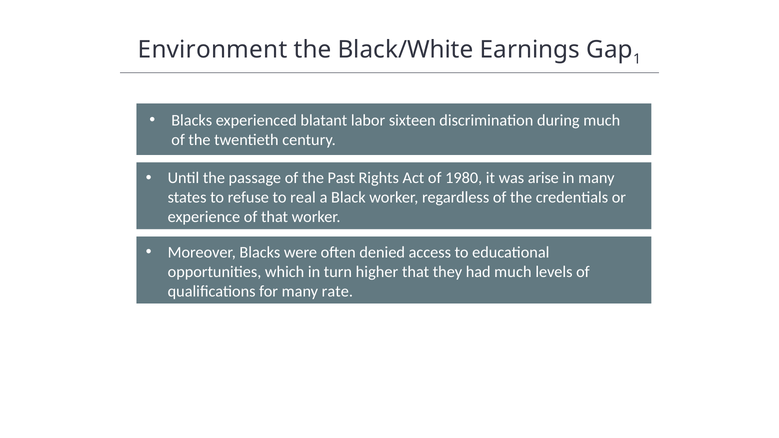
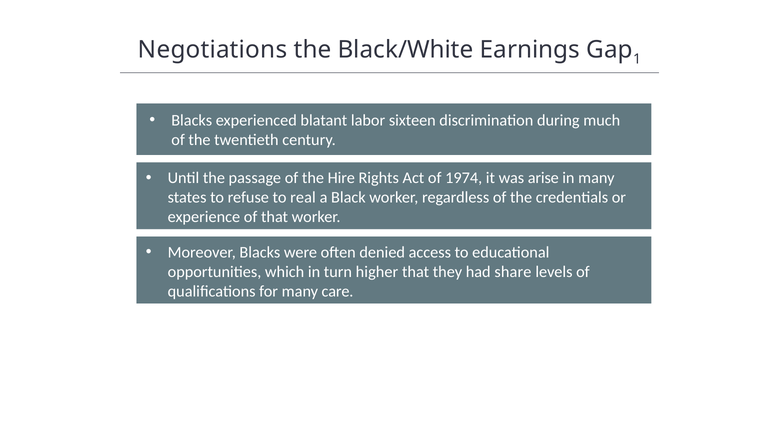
Environment: Environment -> Negotiations
Past: Past -> Hire
1980: 1980 -> 1974
had much: much -> share
rate: rate -> care
